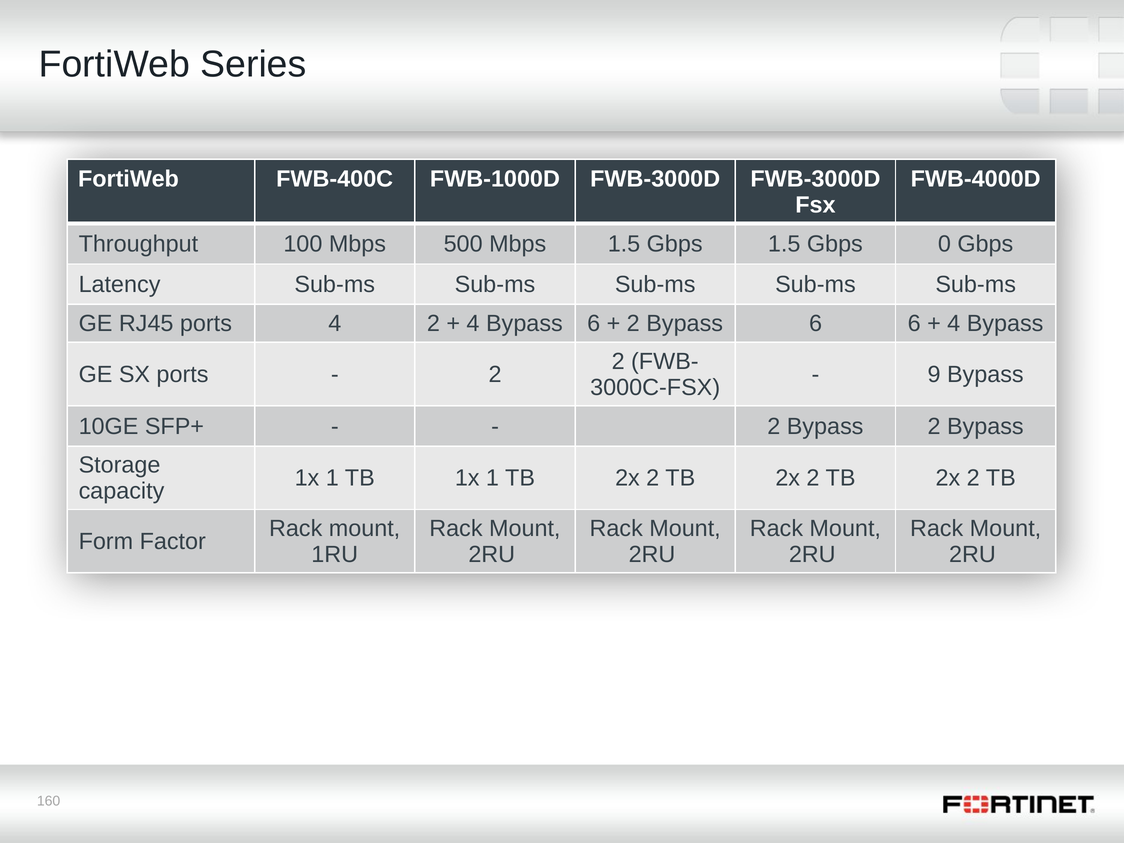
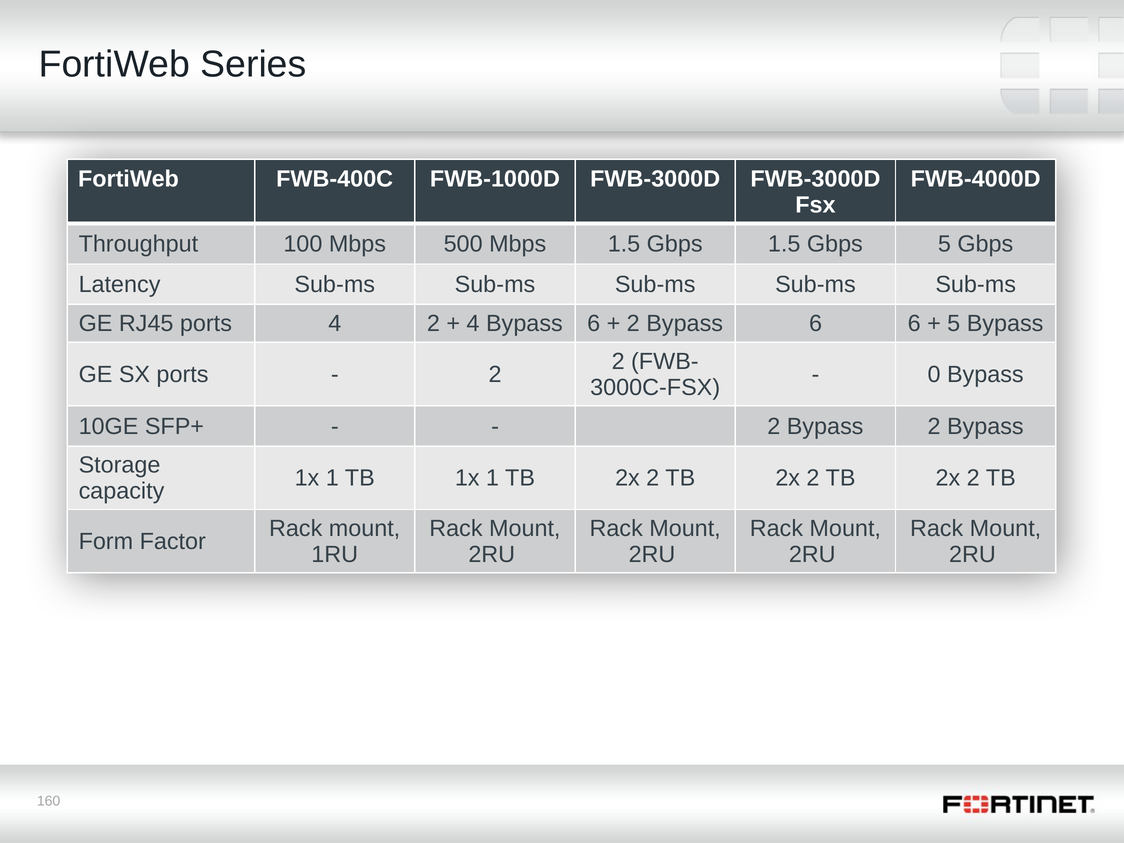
Gbps 0: 0 -> 5
4 at (954, 324): 4 -> 5
9: 9 -> 0
